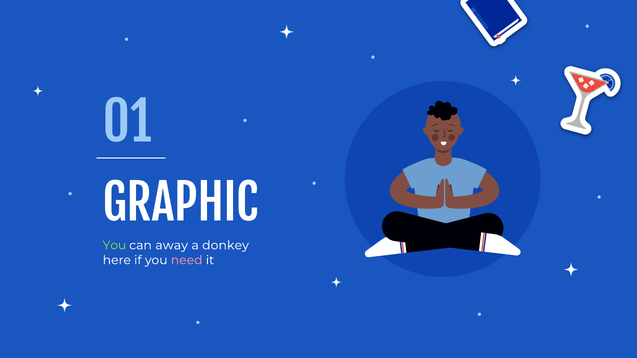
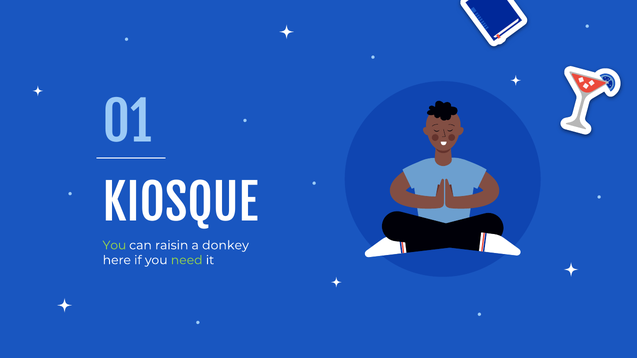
GRAPHIC: GRAPHIC -> KIOSQUE
away: away -> raisin
need colour: pink -> light green
